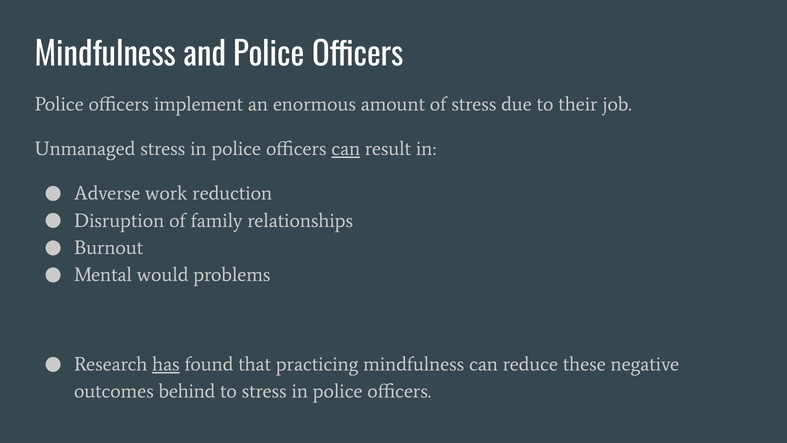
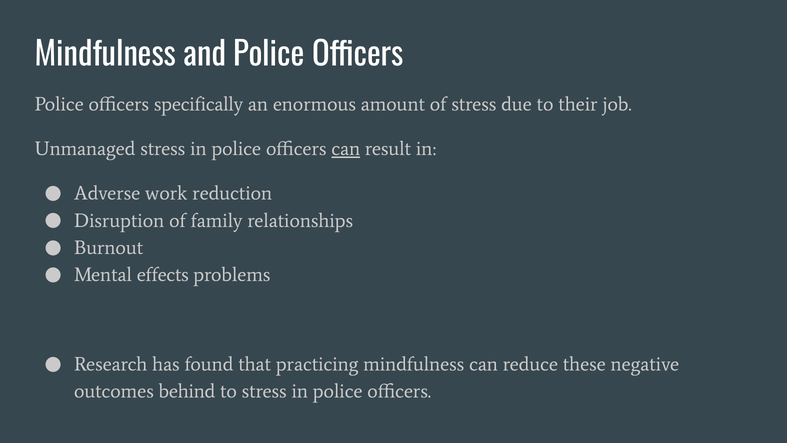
implement: implement -> specifically
would: would -> effects
has underline: present -> none
